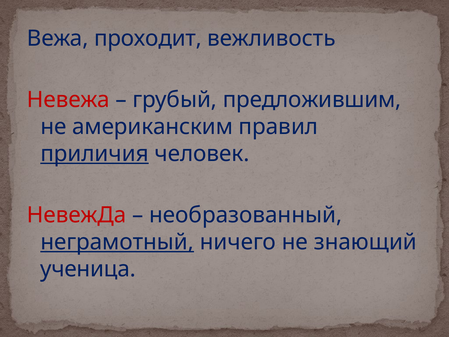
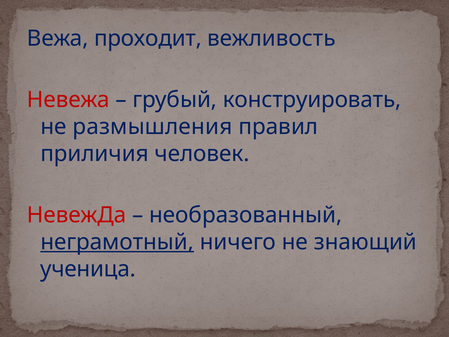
предложившим: предложившим -> конструировать
американским: американским -> размышления
приличия underline: present -> none
